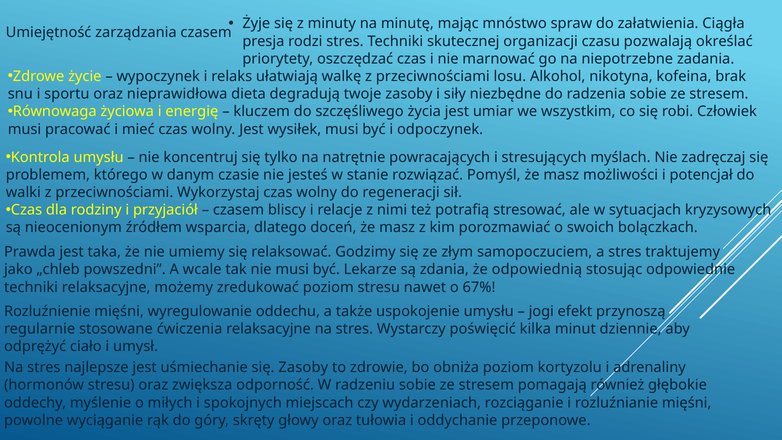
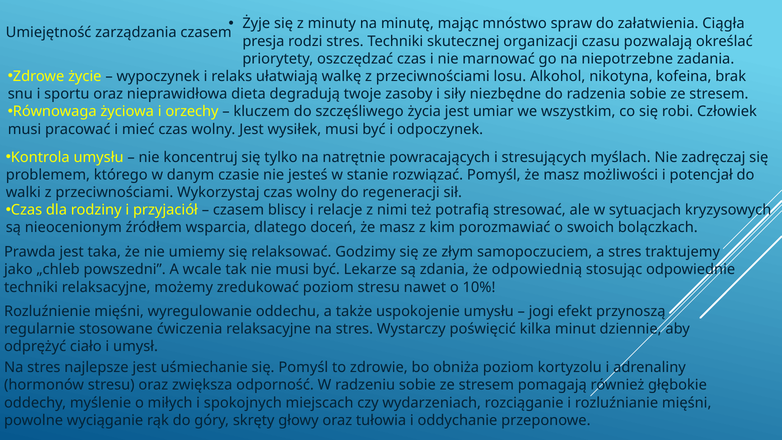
energię: energię -> orzechy
67%: 67% -> 10%
się Zasoby: Zasoby -> Pomyśl
